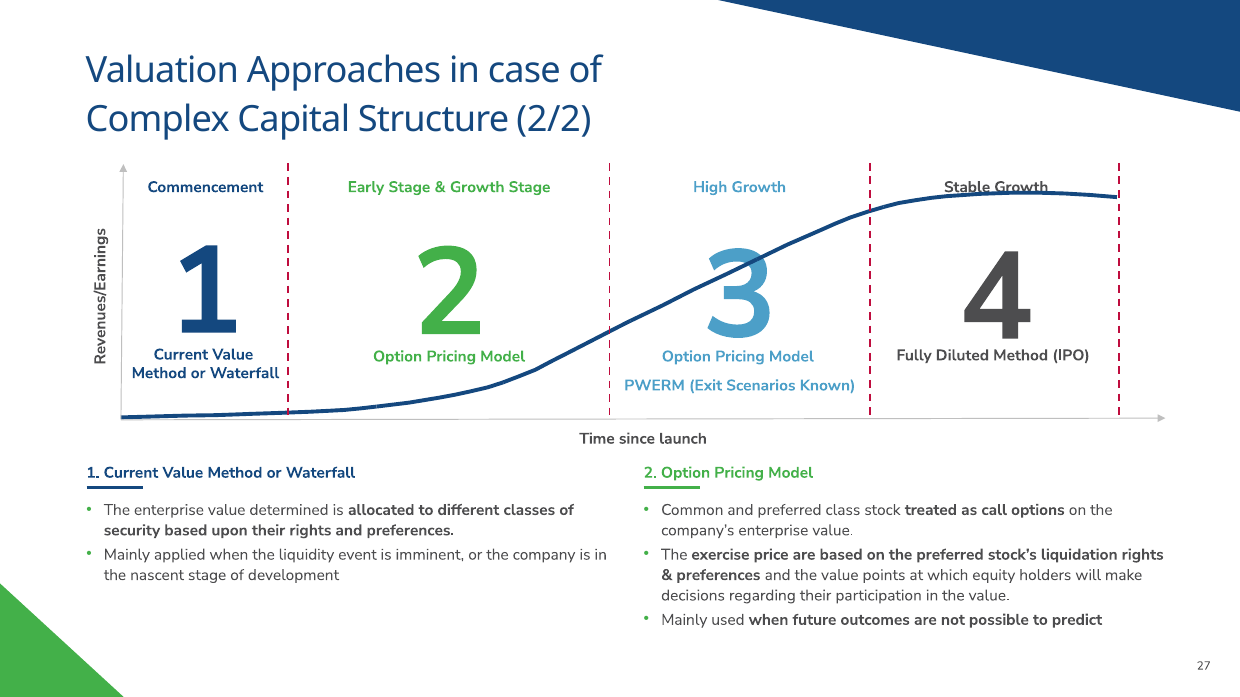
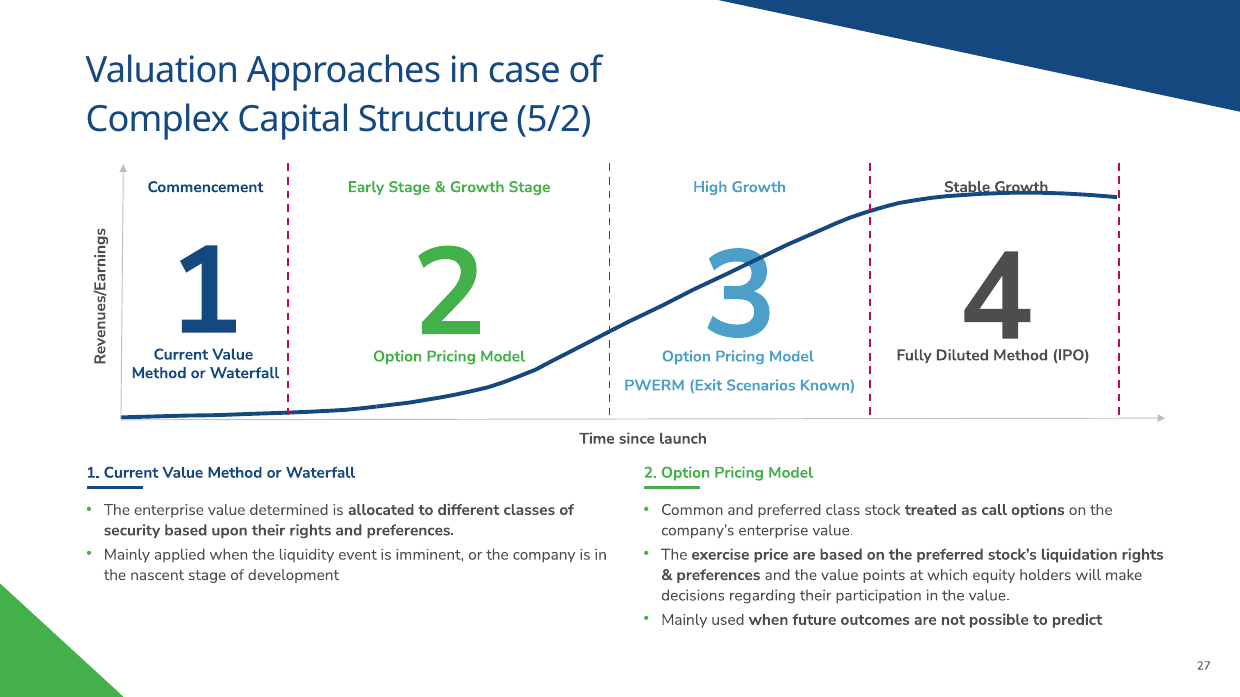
2/2: 2/2 -> 5/2
